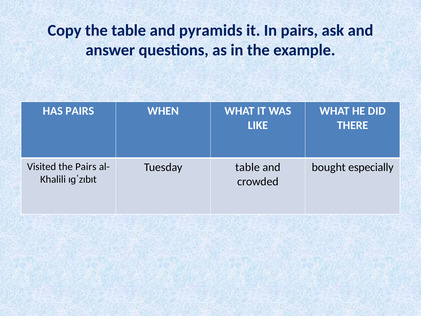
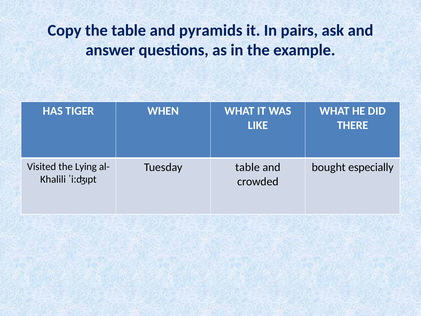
HAS PAIRS: PAIRS -> TIGER
the Pairs: Pairs -> Lying
ɪɡˈzɪbɪt: ɪɡˈzɪbɪt -> ˈiːʤɪpt
